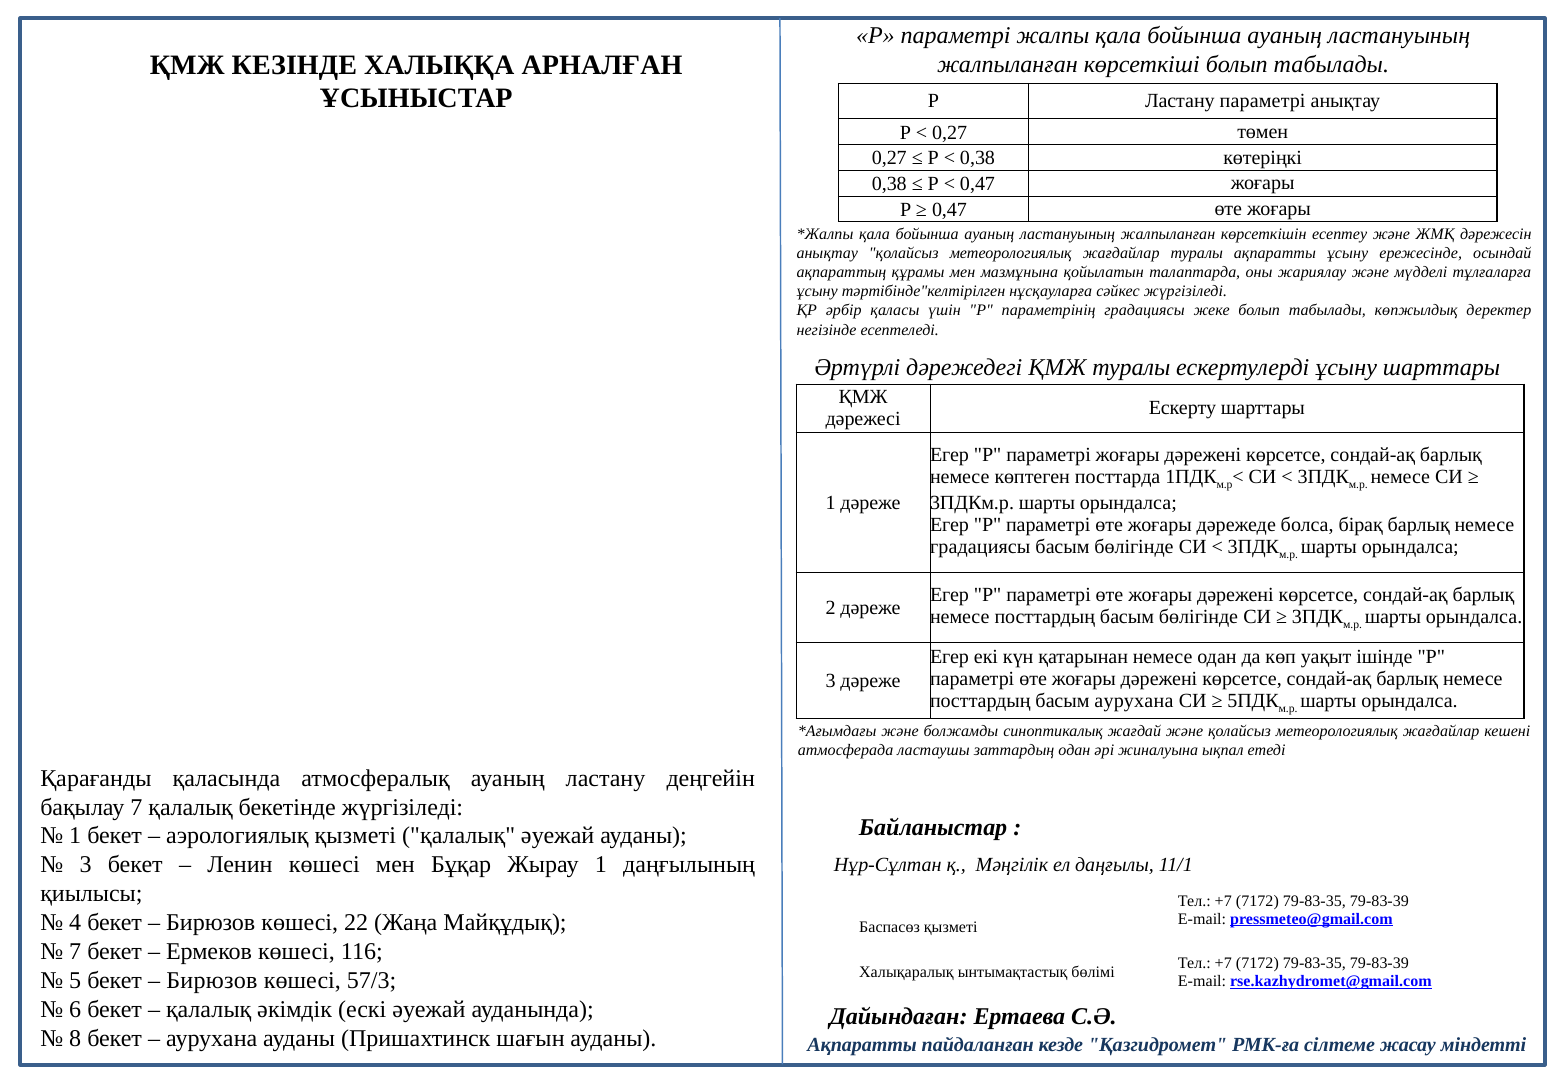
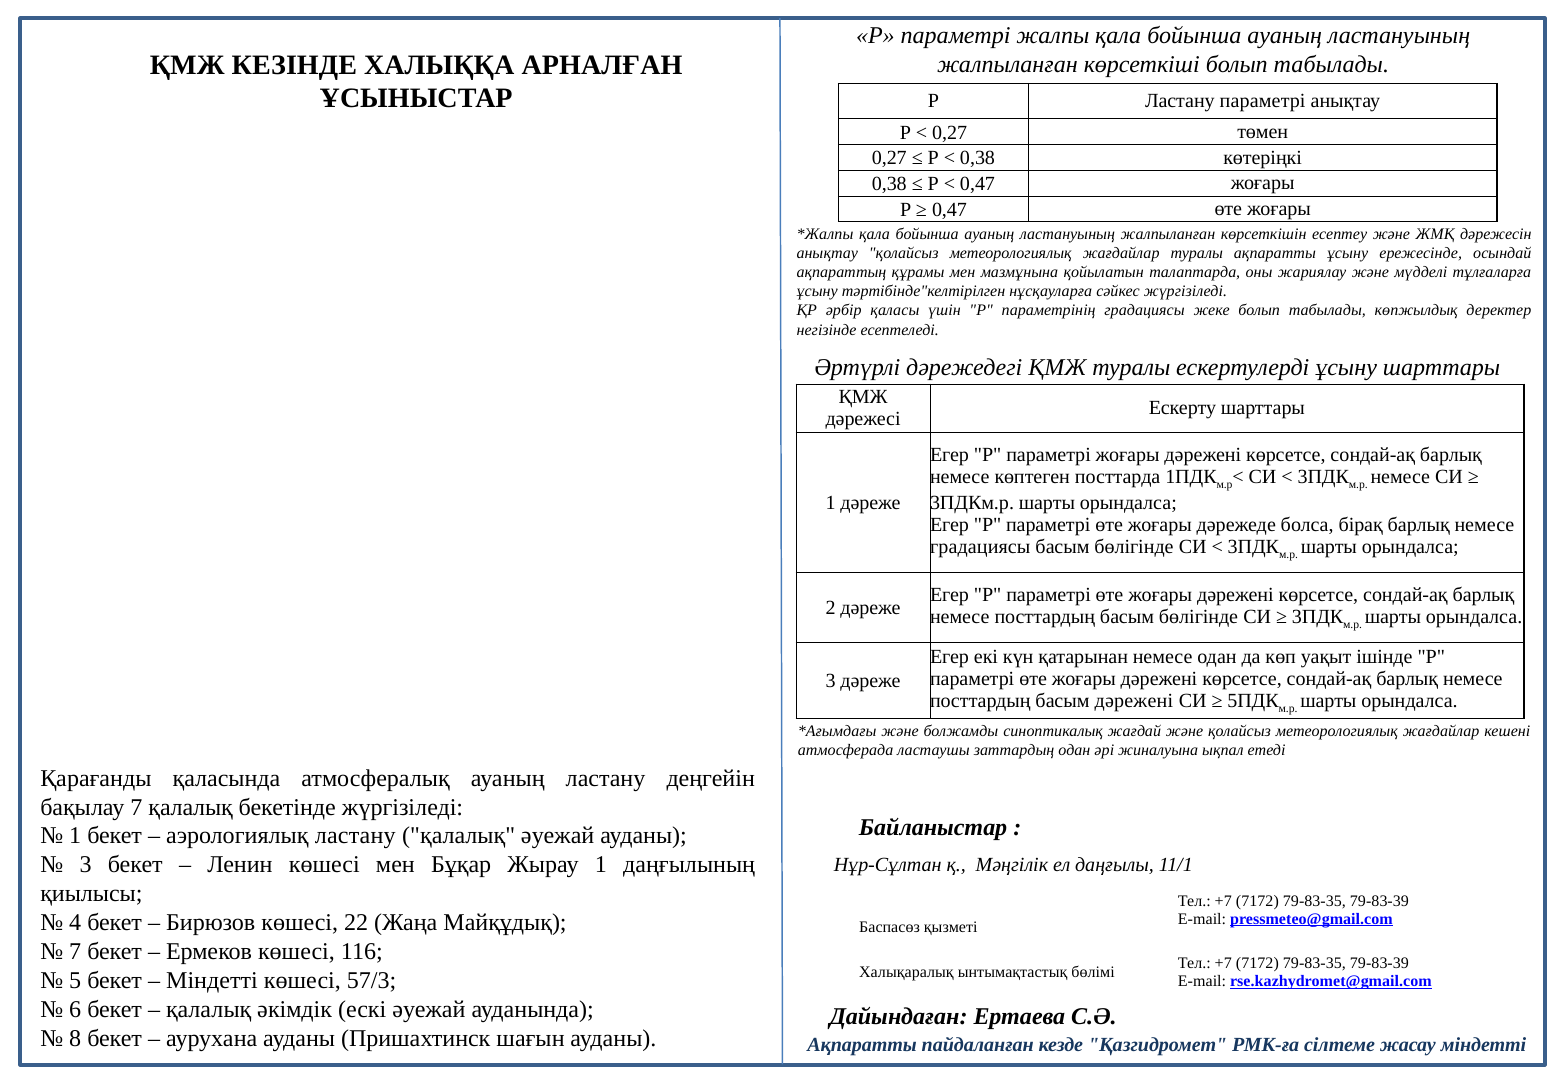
басым аурухана: аурухана -> дәрежені
аэрологиялық қызметі: қызметі -> ластану
Бирюзов at (212, 981): Бирюзов -> Міндетті
